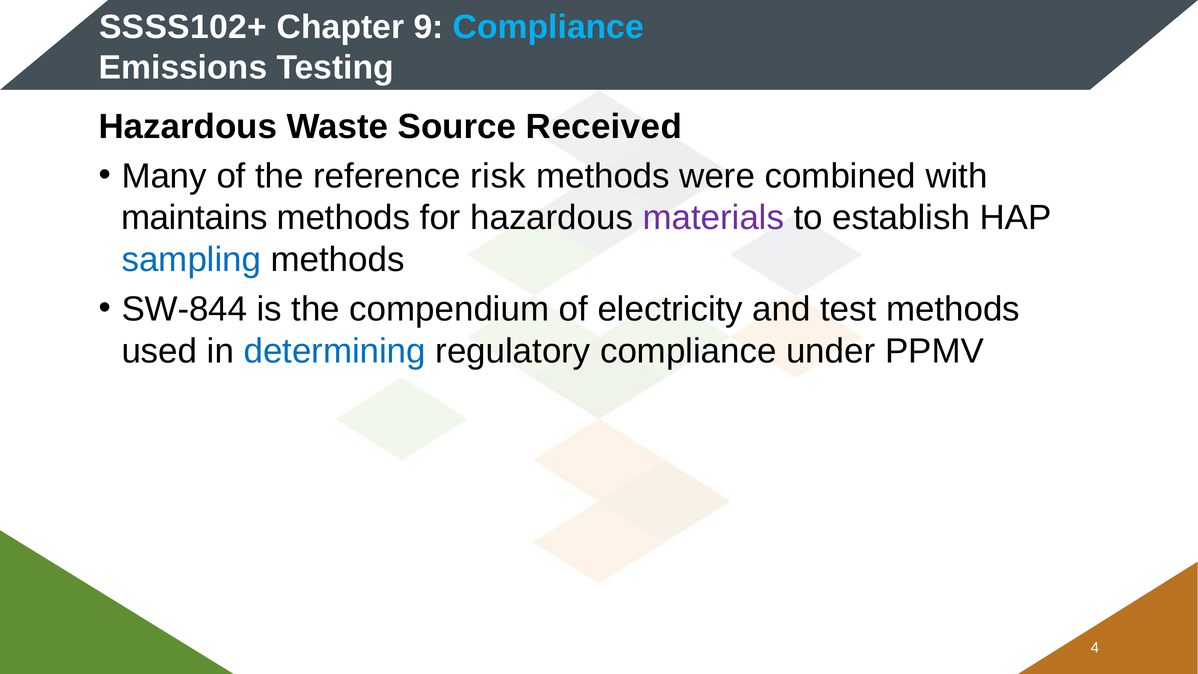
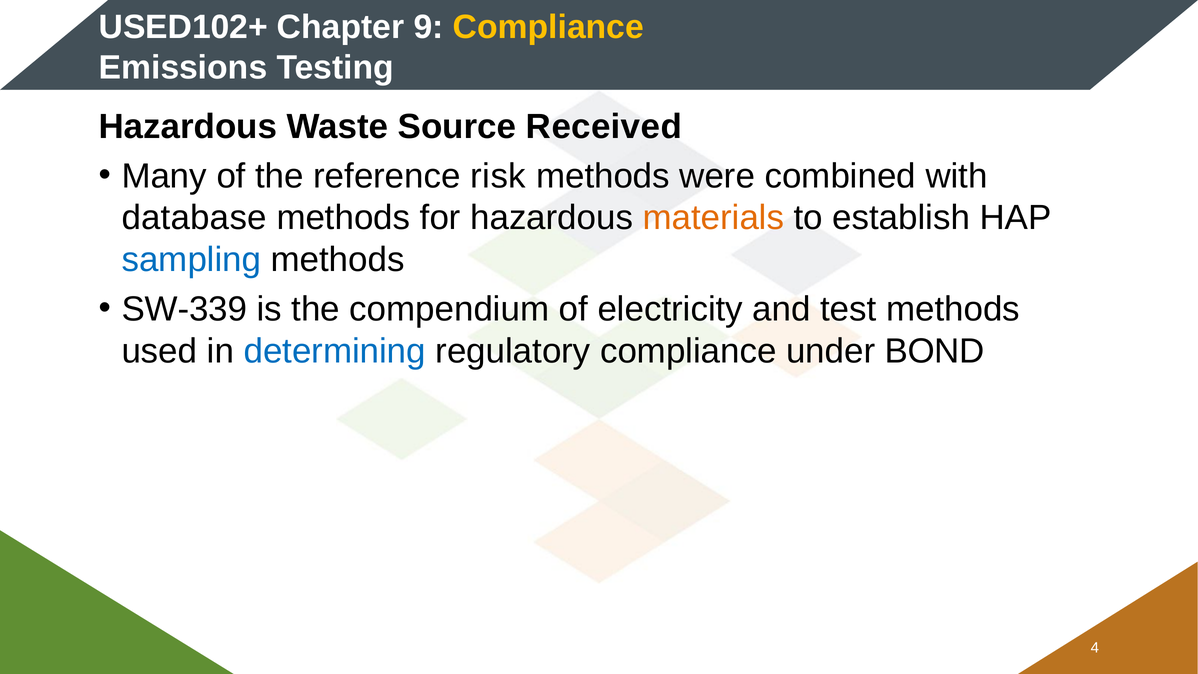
SSSS102+: SSSS102+ -> USED102+
Compliance at (548, 27) colour: light blue -> yellow
maintains: maintains -> database
materials colour: purple -> orange
SW-844: SW-844 -> SW-339
PPMV: PPMV -> BOND
